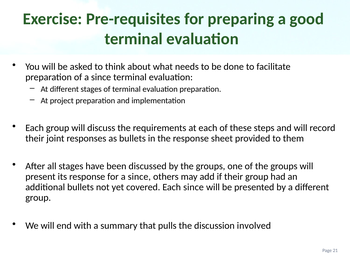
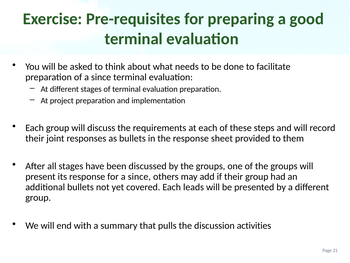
Each since: since -> leads
involved: involved -> activities
